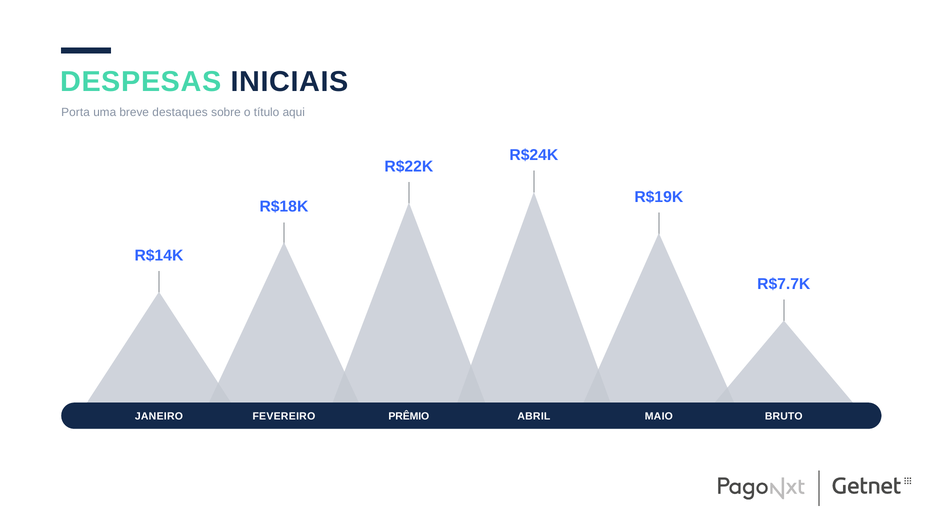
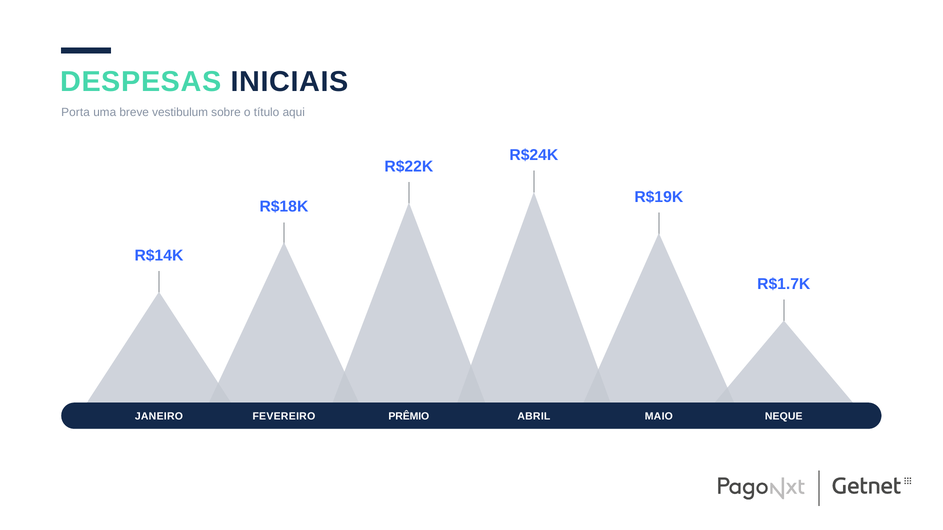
destaques: destaques -> vestibulum
R$7.7K: R$7.7K -> R$1.7K
BRUTO: BRUTO -> NEQUE
